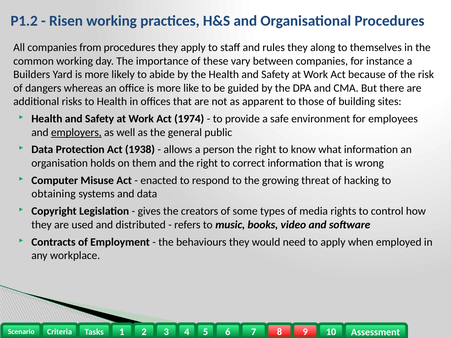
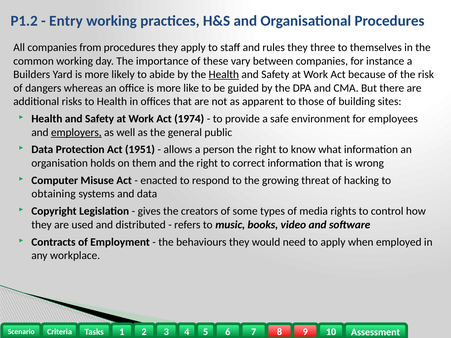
Risen: Risen -> Entry
along: along -> three
Health at (224, 75) underline: none -> present
1938: 1938 -> 1951
